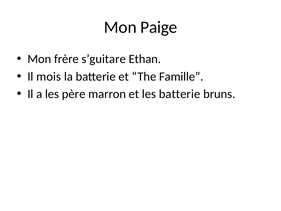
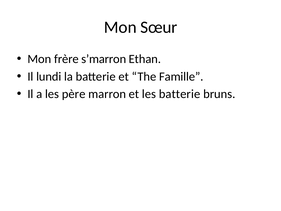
Paige: Paige -> Sœur
s’guitare: s’guitare -> s’marron
mois: mois -> lundi
